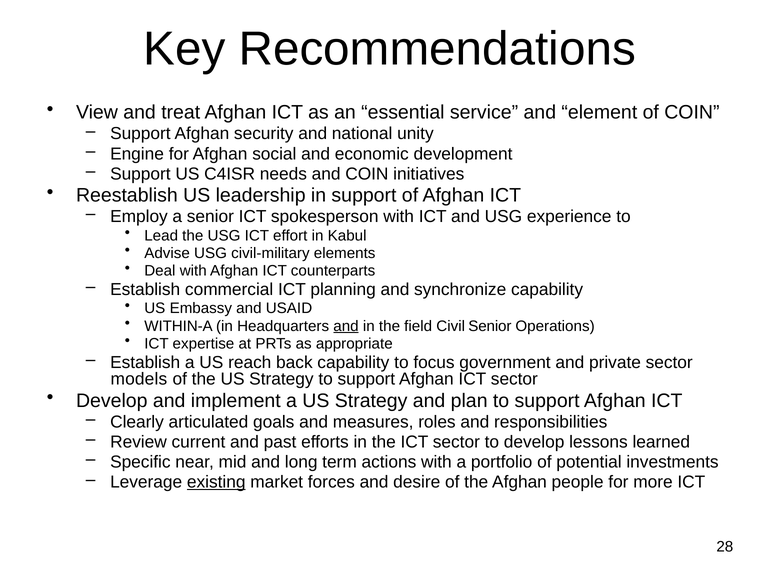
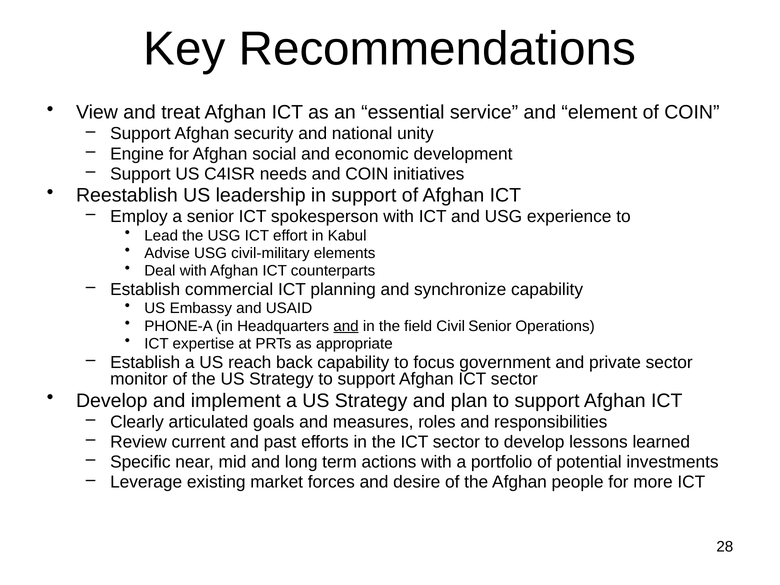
WITHIN-A: WITHIN-A -> PHONE-A
models: models -> monitor
existing underline: present -> none
